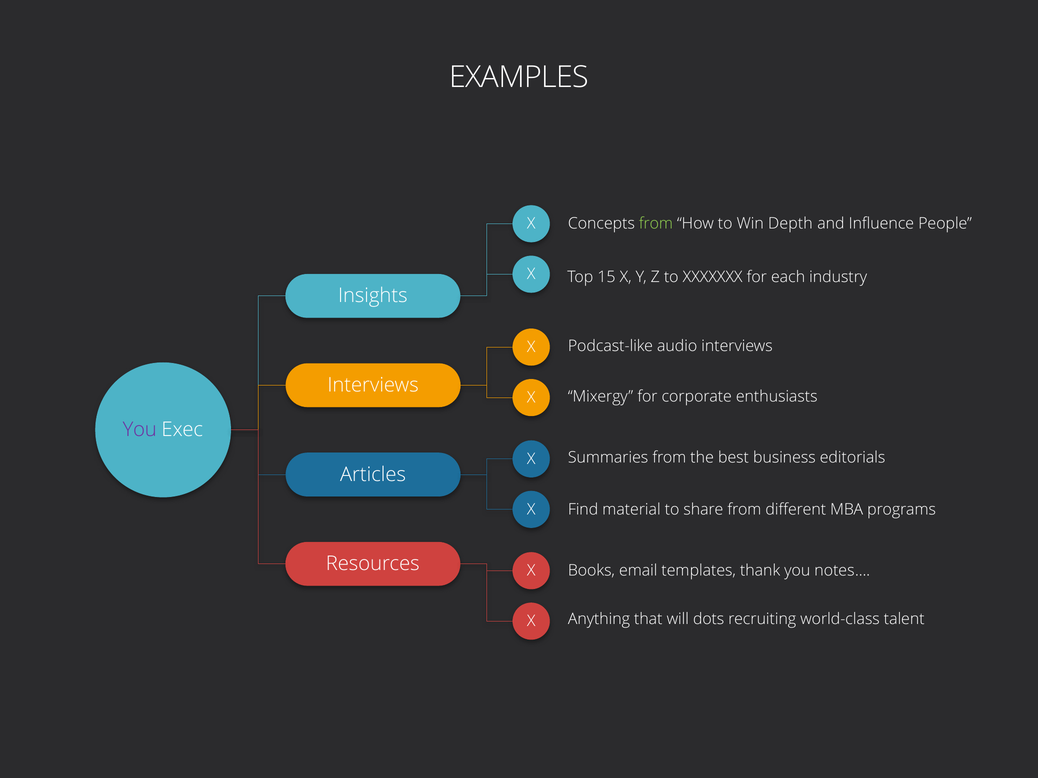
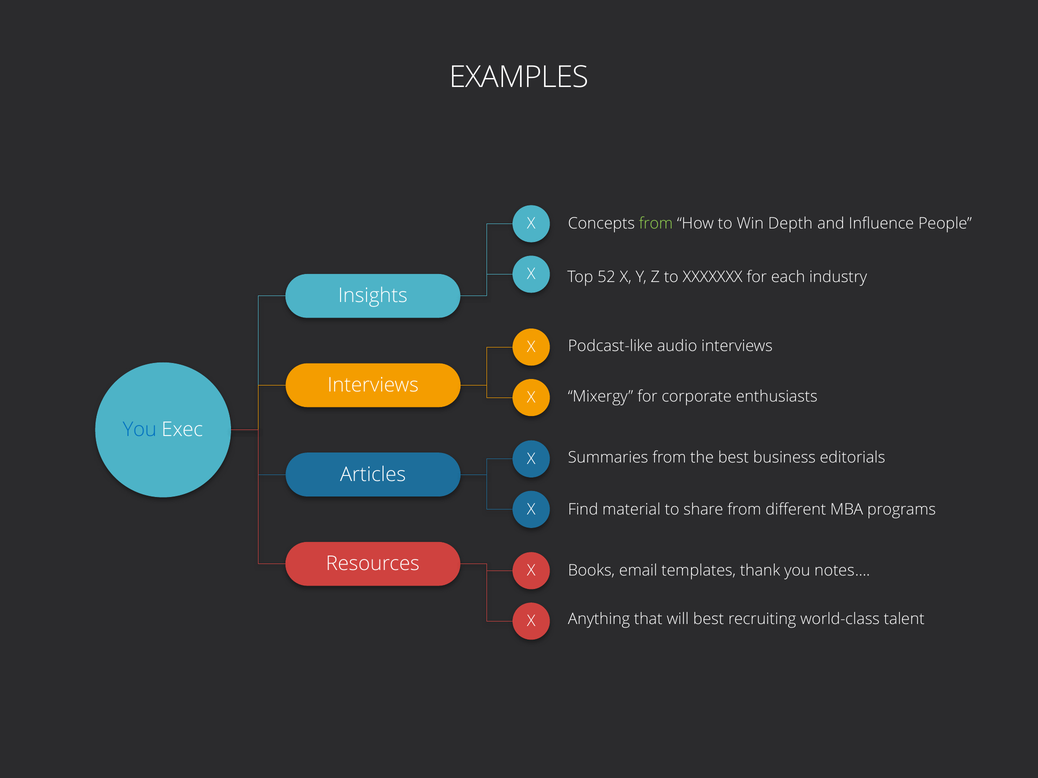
15: 15 -> 52
You at (140, 430) colour: purple -> blue
will dots: dots -> best
